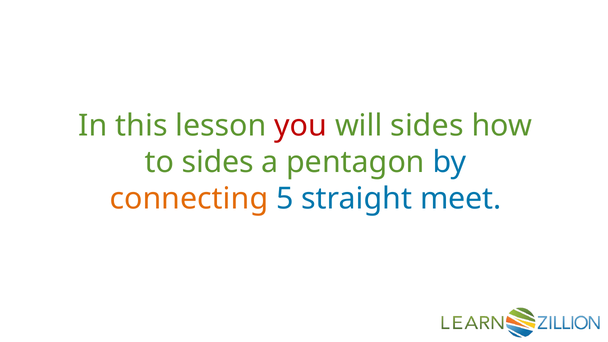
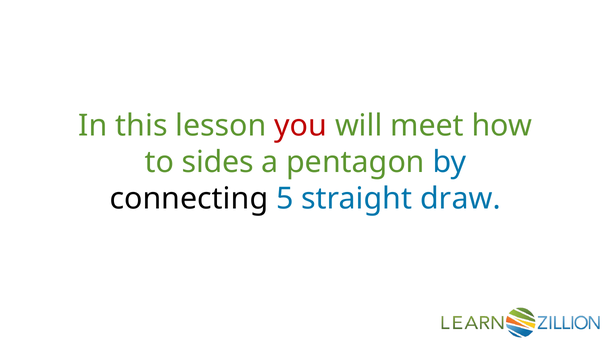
will sides: sides -> meet
connecting colour: orange -> black
meet: meet -> draw
